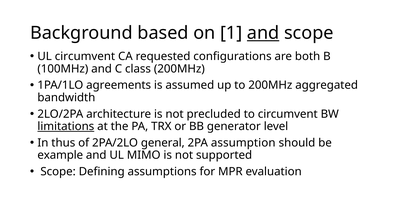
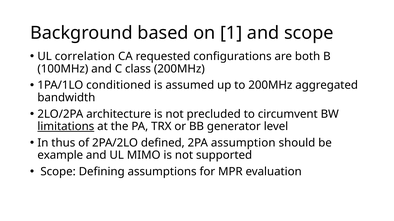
and at (263, 33) underline: present -> none
UL circumvent: circumvent -> correlation
agreements: agreements -> conditioned
general: general -> defined
